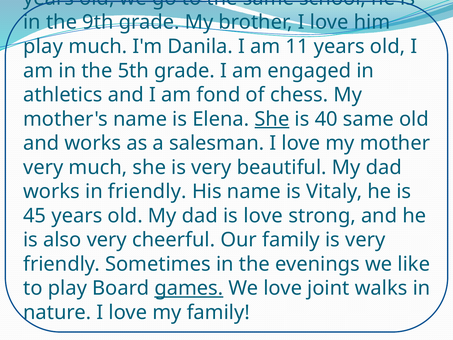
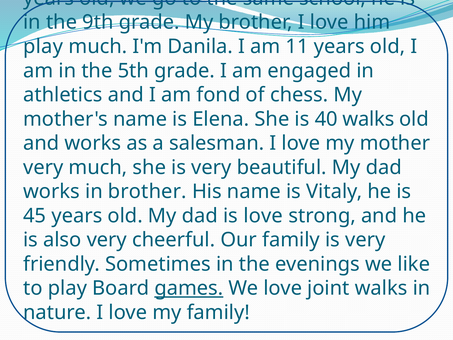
She at (272, 119) underline: present -> none
40 same: same -> walks
in friendly: friendly -> brother
